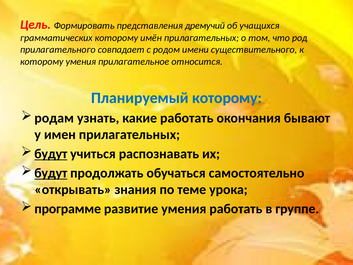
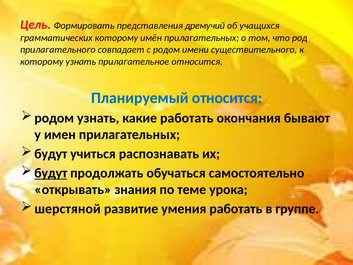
которому умения: умения -> узнать
Планируемый которому: которому -> относится
родам at (54, 118): родам -> родом
будут at (51, 154) underline: present -> none
программе: программе -> шерстяной
